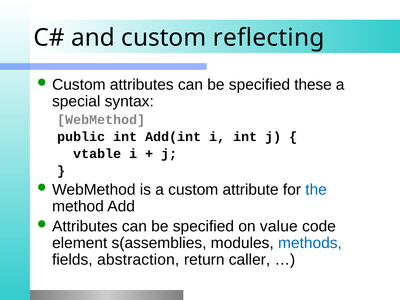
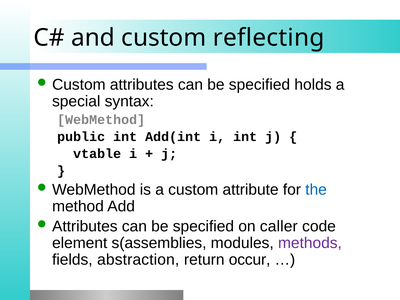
these: these -> holds
value: value -> caller
methods colour: blue -> purple
caller: caller -> occur
